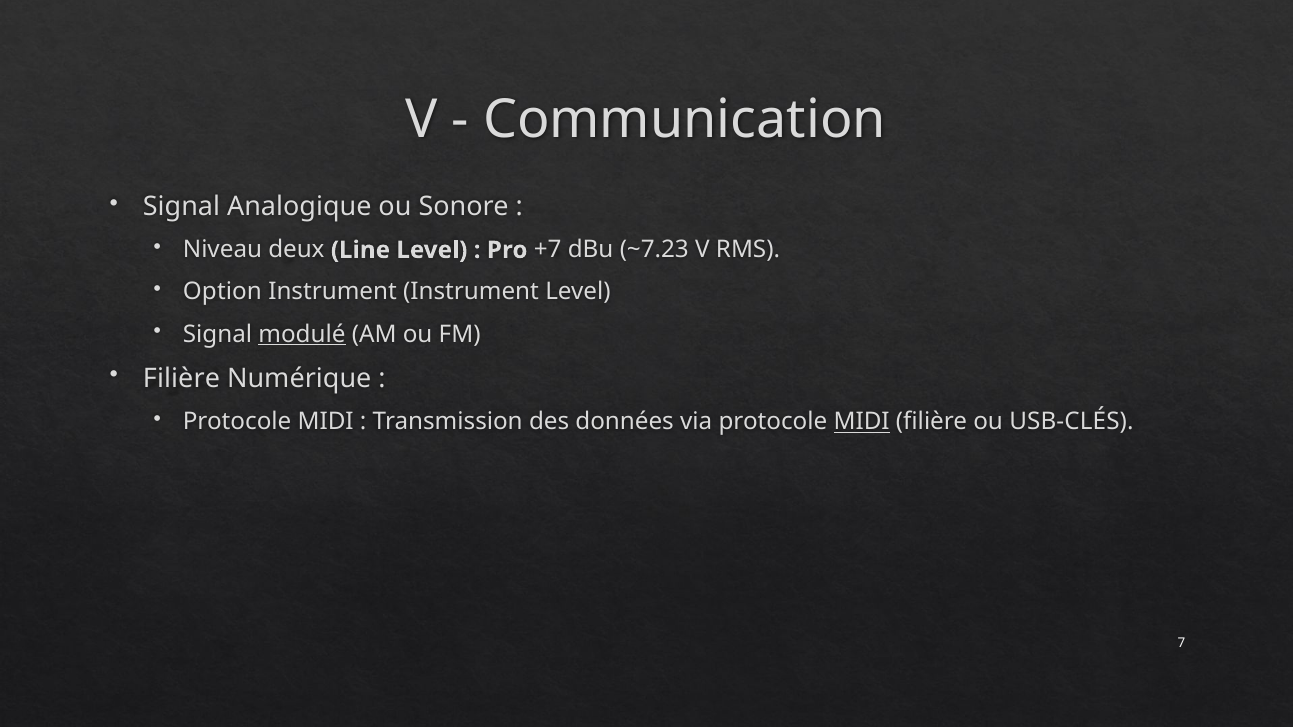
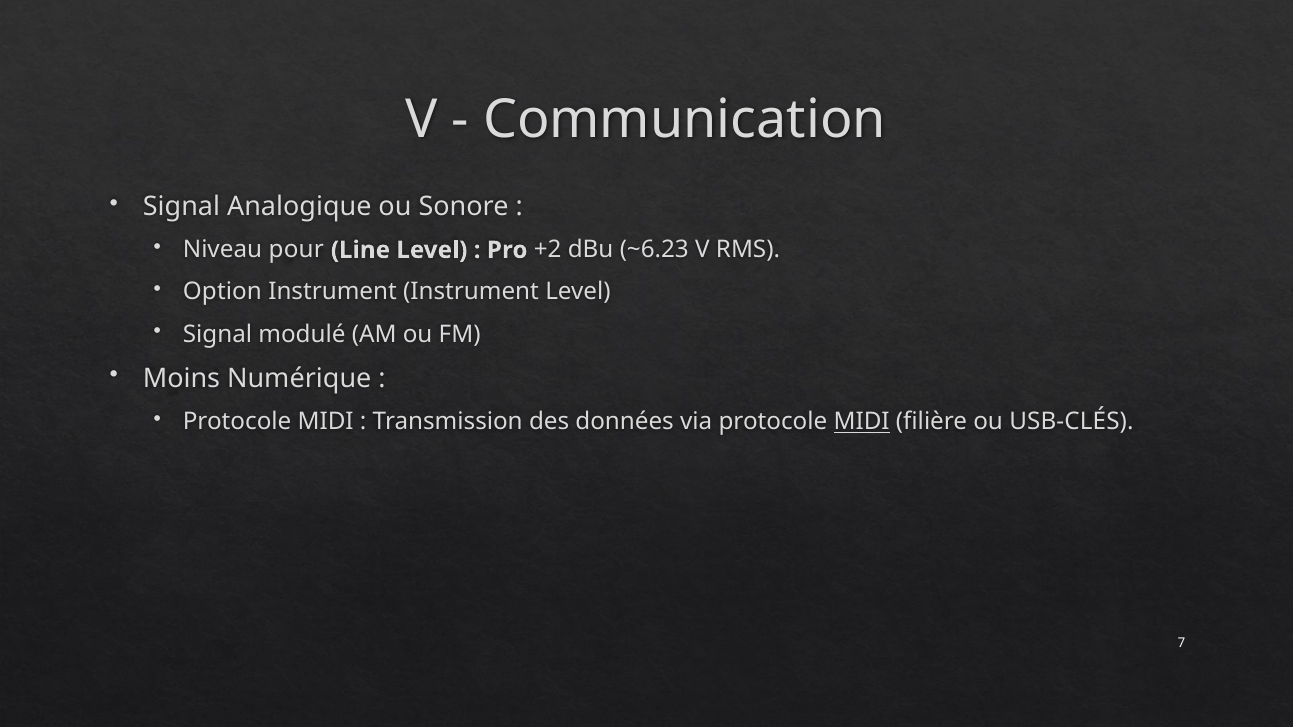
deux: deux -> pour
+7: +7 -> +2
~7.23: ~7.23 -> ~6.23
modulé underline: present -> none
Filière at (181, 379): Filière -> Moins
